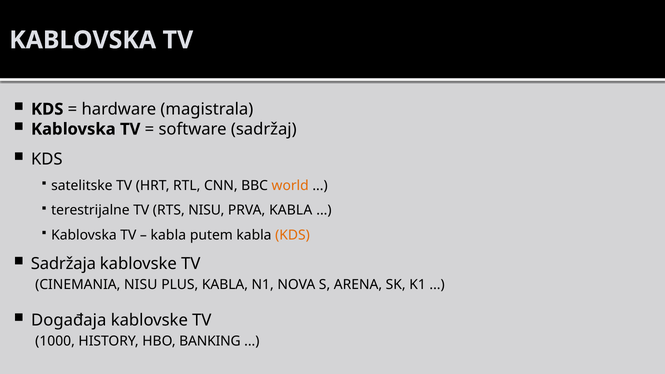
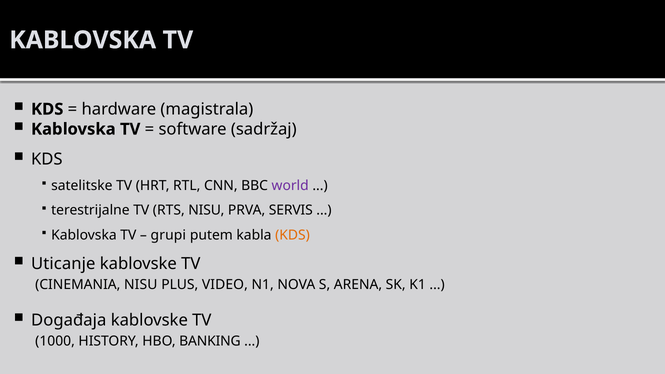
world colour: orange -> purple
PRVA KABLA: KABLA -> SERVIS
kabla at (168, 235): kabla -> grupi
Sadržaja: Sadržaja -> Uticanje
PLUS KABLA: KABLA -> VIDEO
